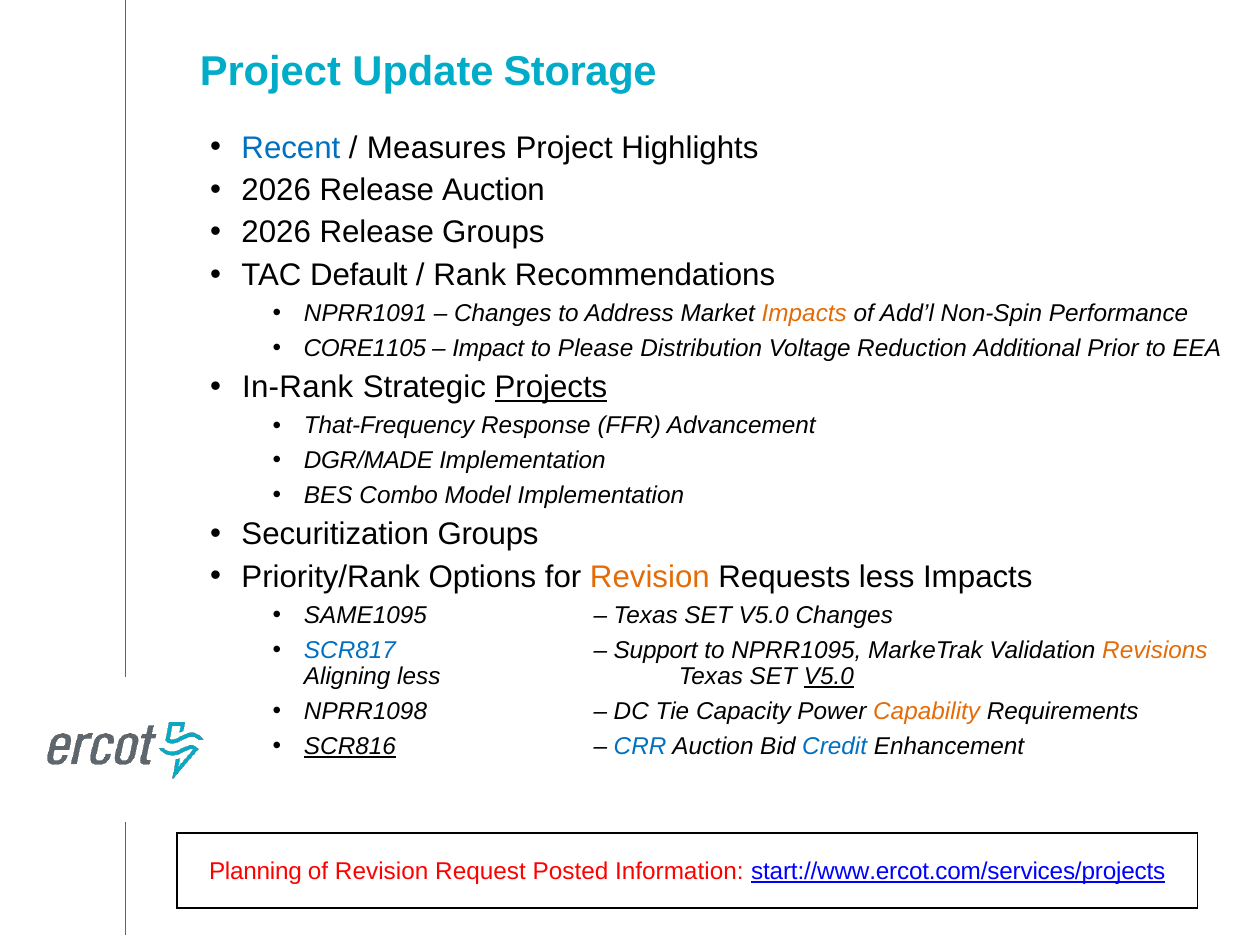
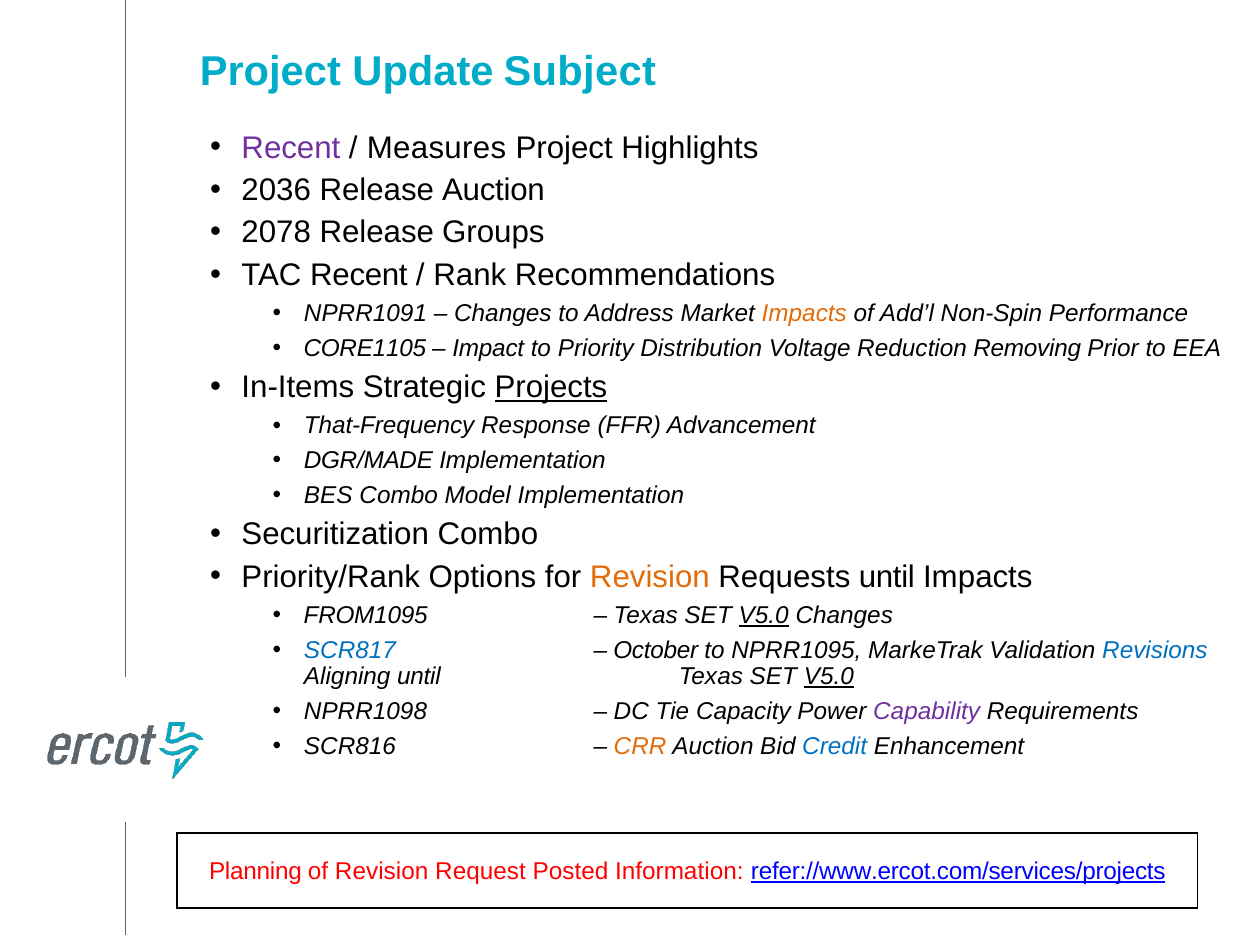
Storage: Storage -> Subject
Recent at (291, 148) colour: blue -> purple
2026 at (276, 190): 2026 -> 2036
2026 at (276, 233): 2026 -> 2078
TAC Default: Default -> Recent
Please: Please -> Priority
Additional: Additional -> Removing
In-Rank: In-Rank -> In-Items
Securitization Groups: Groups -> Combo
Requests less: less -> until
SAME1095: SAME1095 -> FROM1095
V5.0 at (764, 616) underline: none -> present
Support: Support -> October
Revisions colour: orange -> blue
Aligning less: less -> until
Capability colour: orange -> purple
SCR816 underline: present -> none
CRR colour: blue -> orange
start://www.ercot.com/services/projects: start://www.ercot.com/services/projects -> refer://www.ercot.com/services/projects
